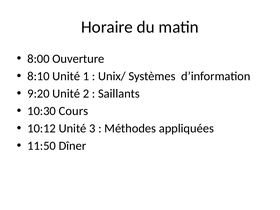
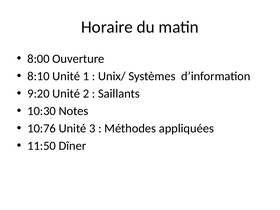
Cours: Cours -> Notes
10:12: 10:12 -> 10:76
